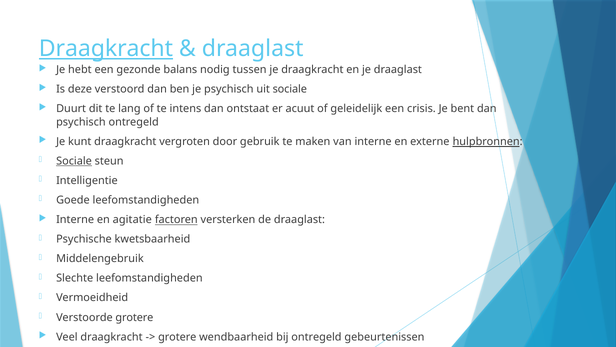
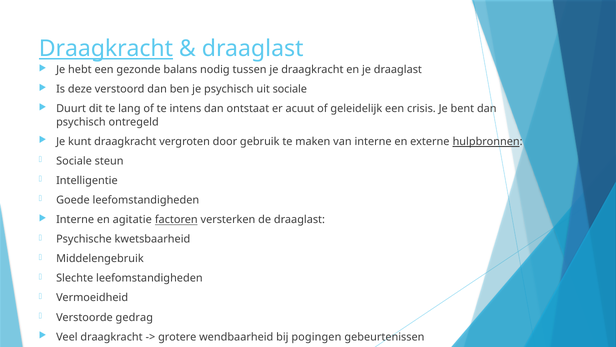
Sociale at (74, 161) underline: present -> none
Verstoorde grotere: grotere -> gedrag
bij ontregeld: ontregeld -> pogingen
